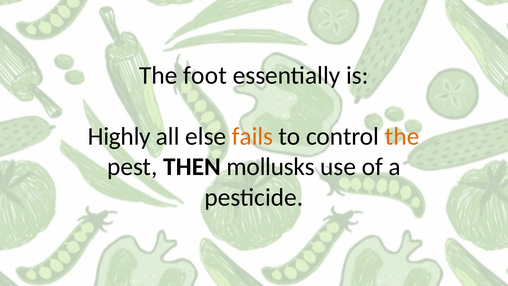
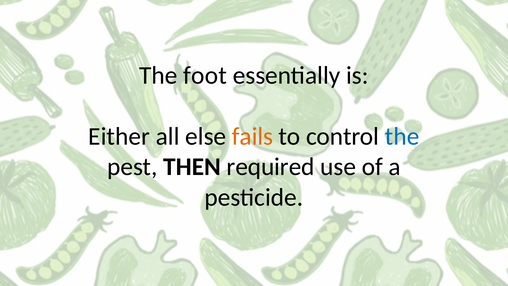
Highly: Highly -> Either
the at (402, 136) colour: orange -> blue
mollusks: mollusks -> required
